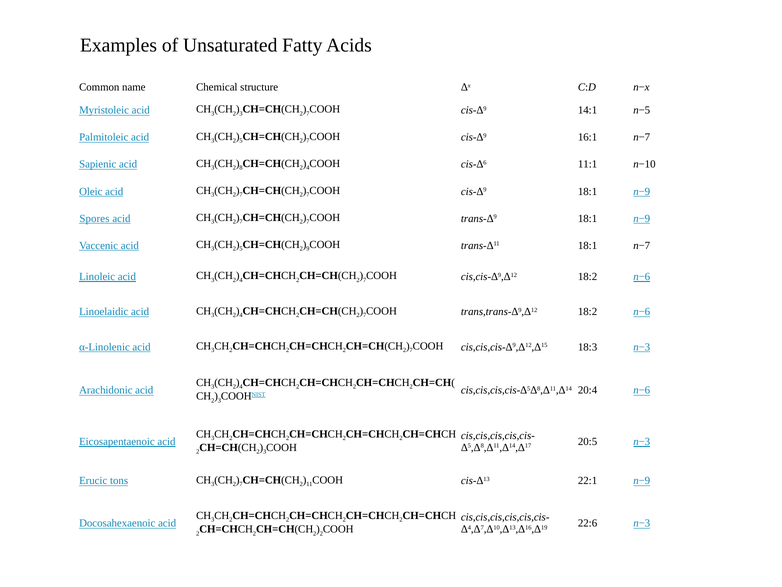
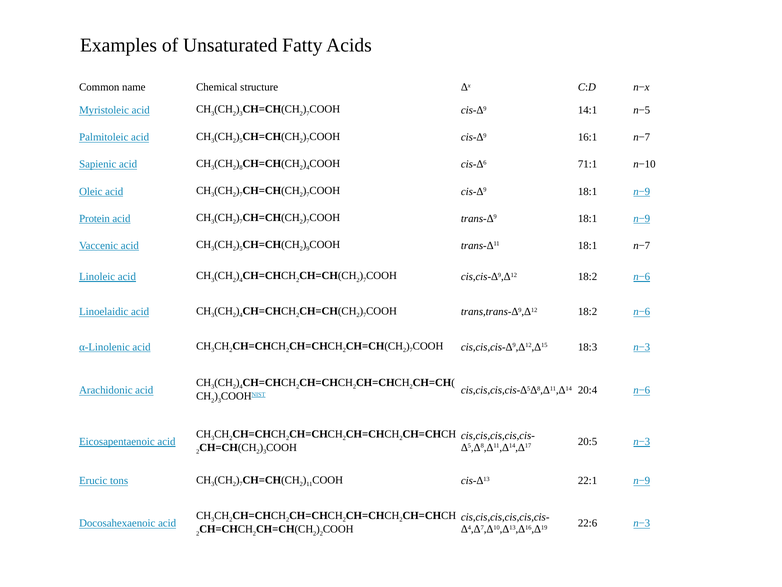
11:1: 11:1 -> 71:1
Spores: Spores -> Protein
